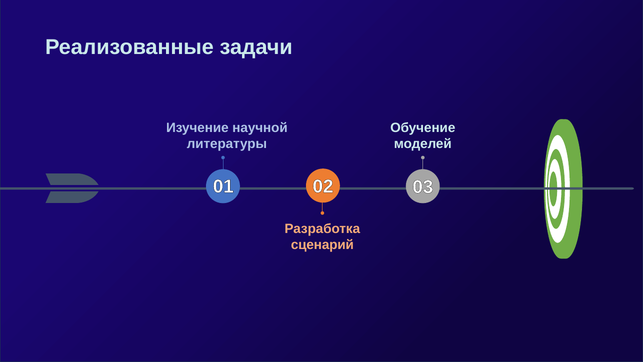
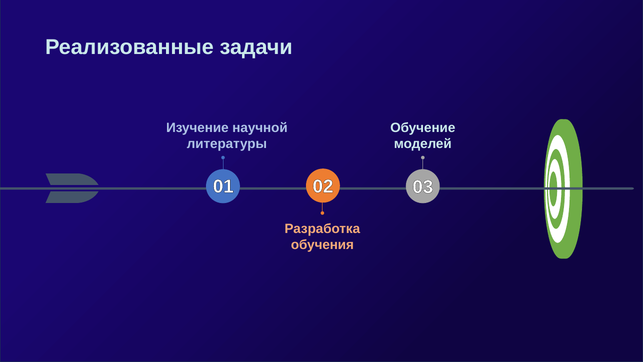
сценарий: сценарий -> обучения
